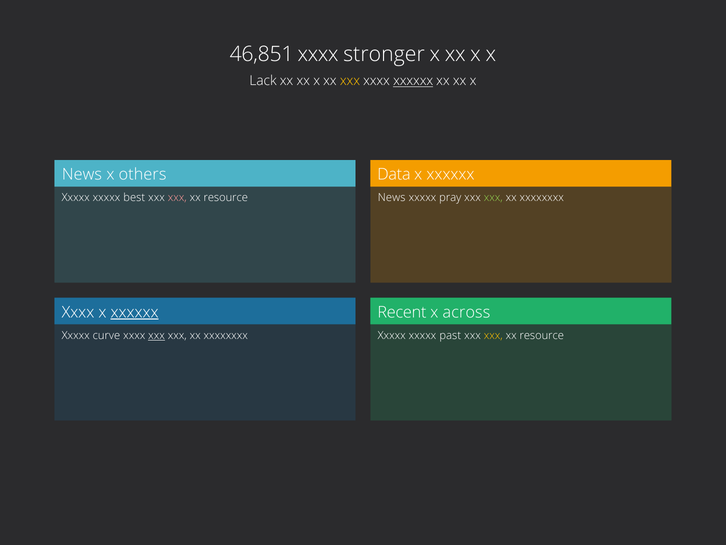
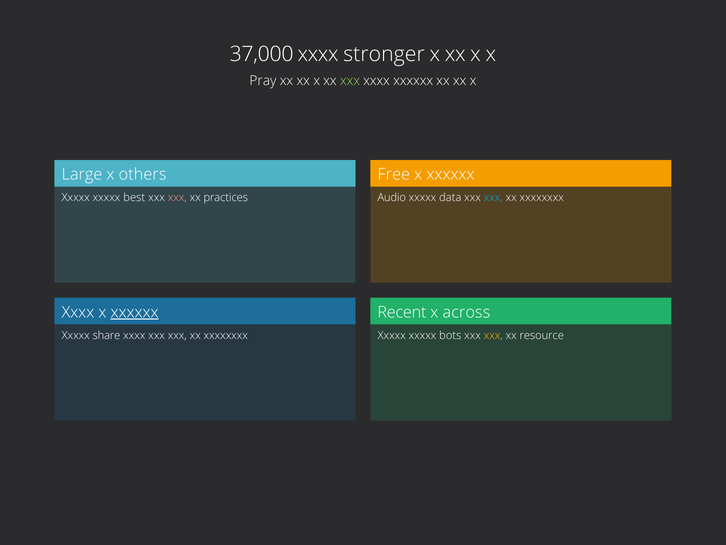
46,851: 46,851 -> 37,000
Lack: Lack -> Pray
xxx at (350, 81) colour: yellow -> light green
xxxxxx at (413, 81) underline: present -> none
News at (82, 174): News -> Large
Data: Data -> Free
resource at (226, 198): resource -> practices
News at (392, 198): News -> Audio
pray: pray -> data
xxx at (493, 198) colour: light green -> light blue
curve: curve -> share
xxx at (157, 335) underline: present -> none
past: past -> bots
